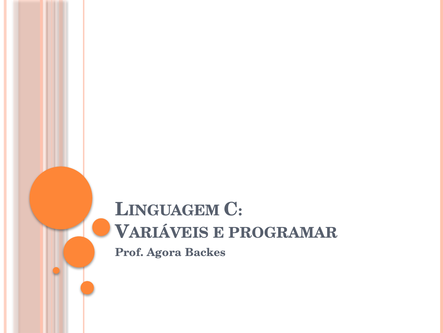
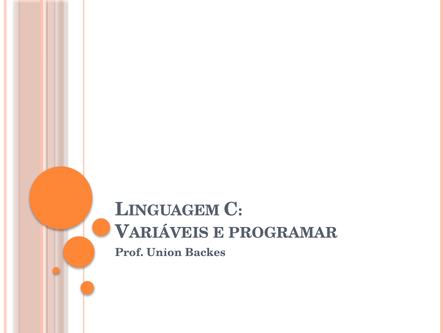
Agora: Agora -> Union
